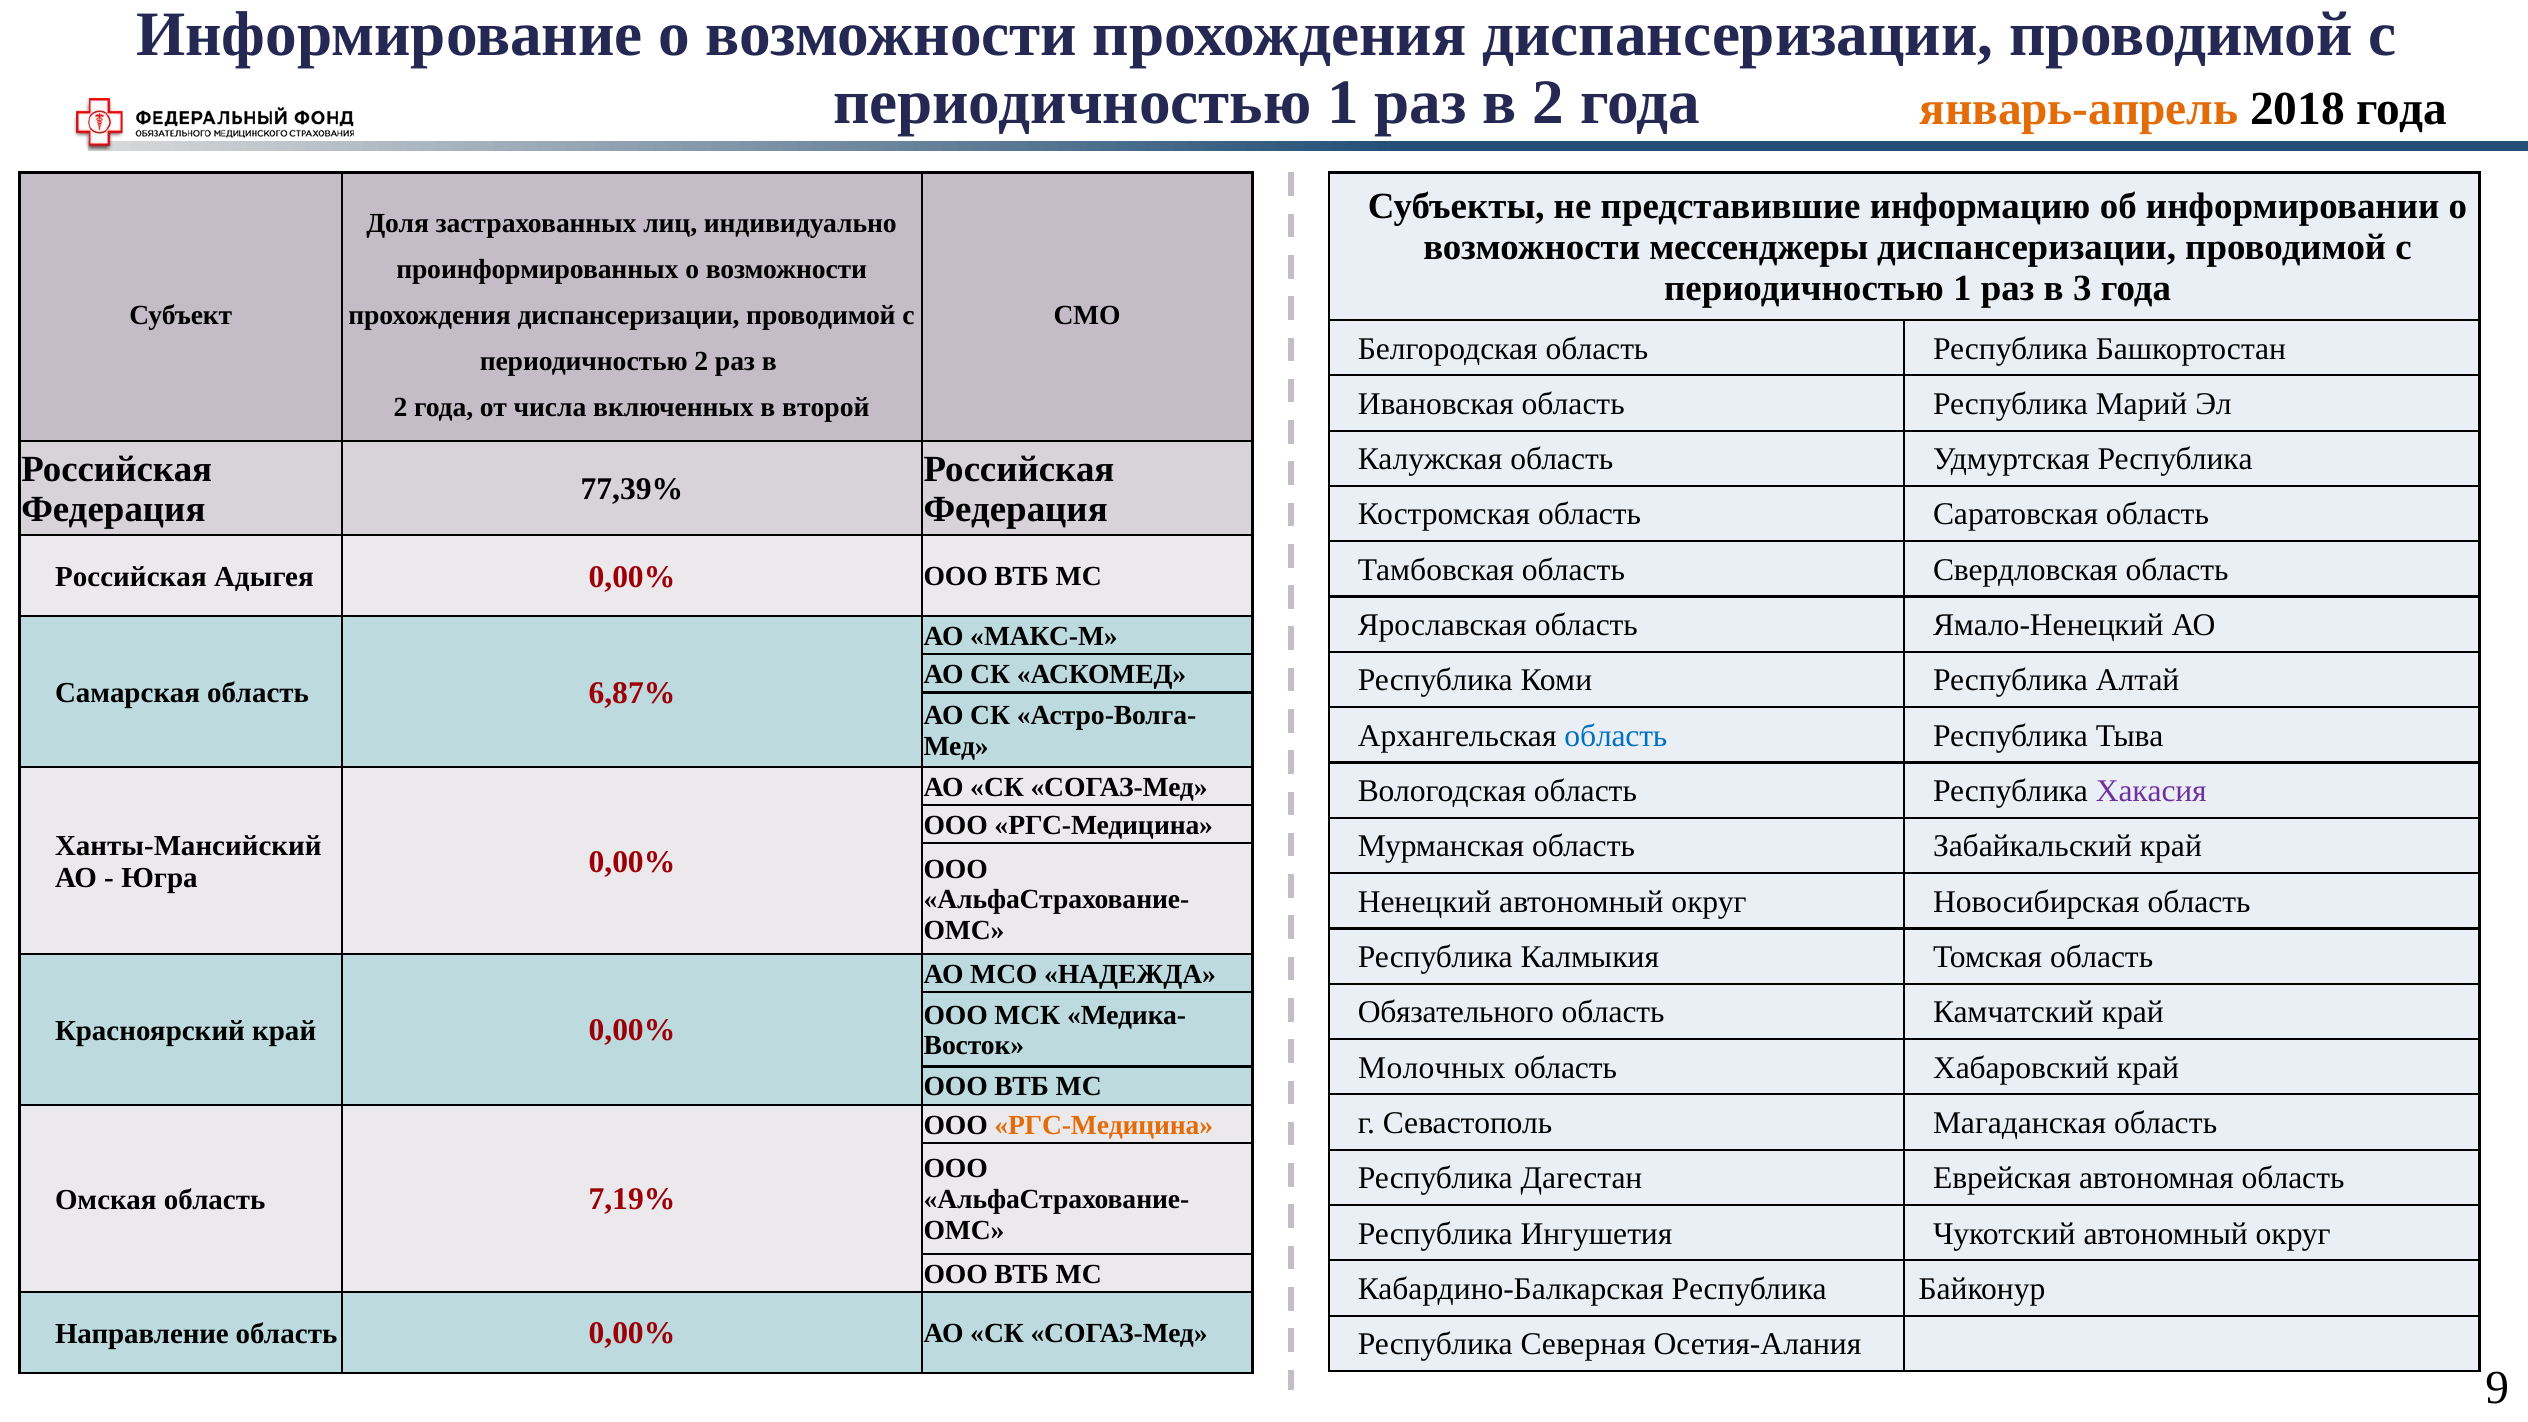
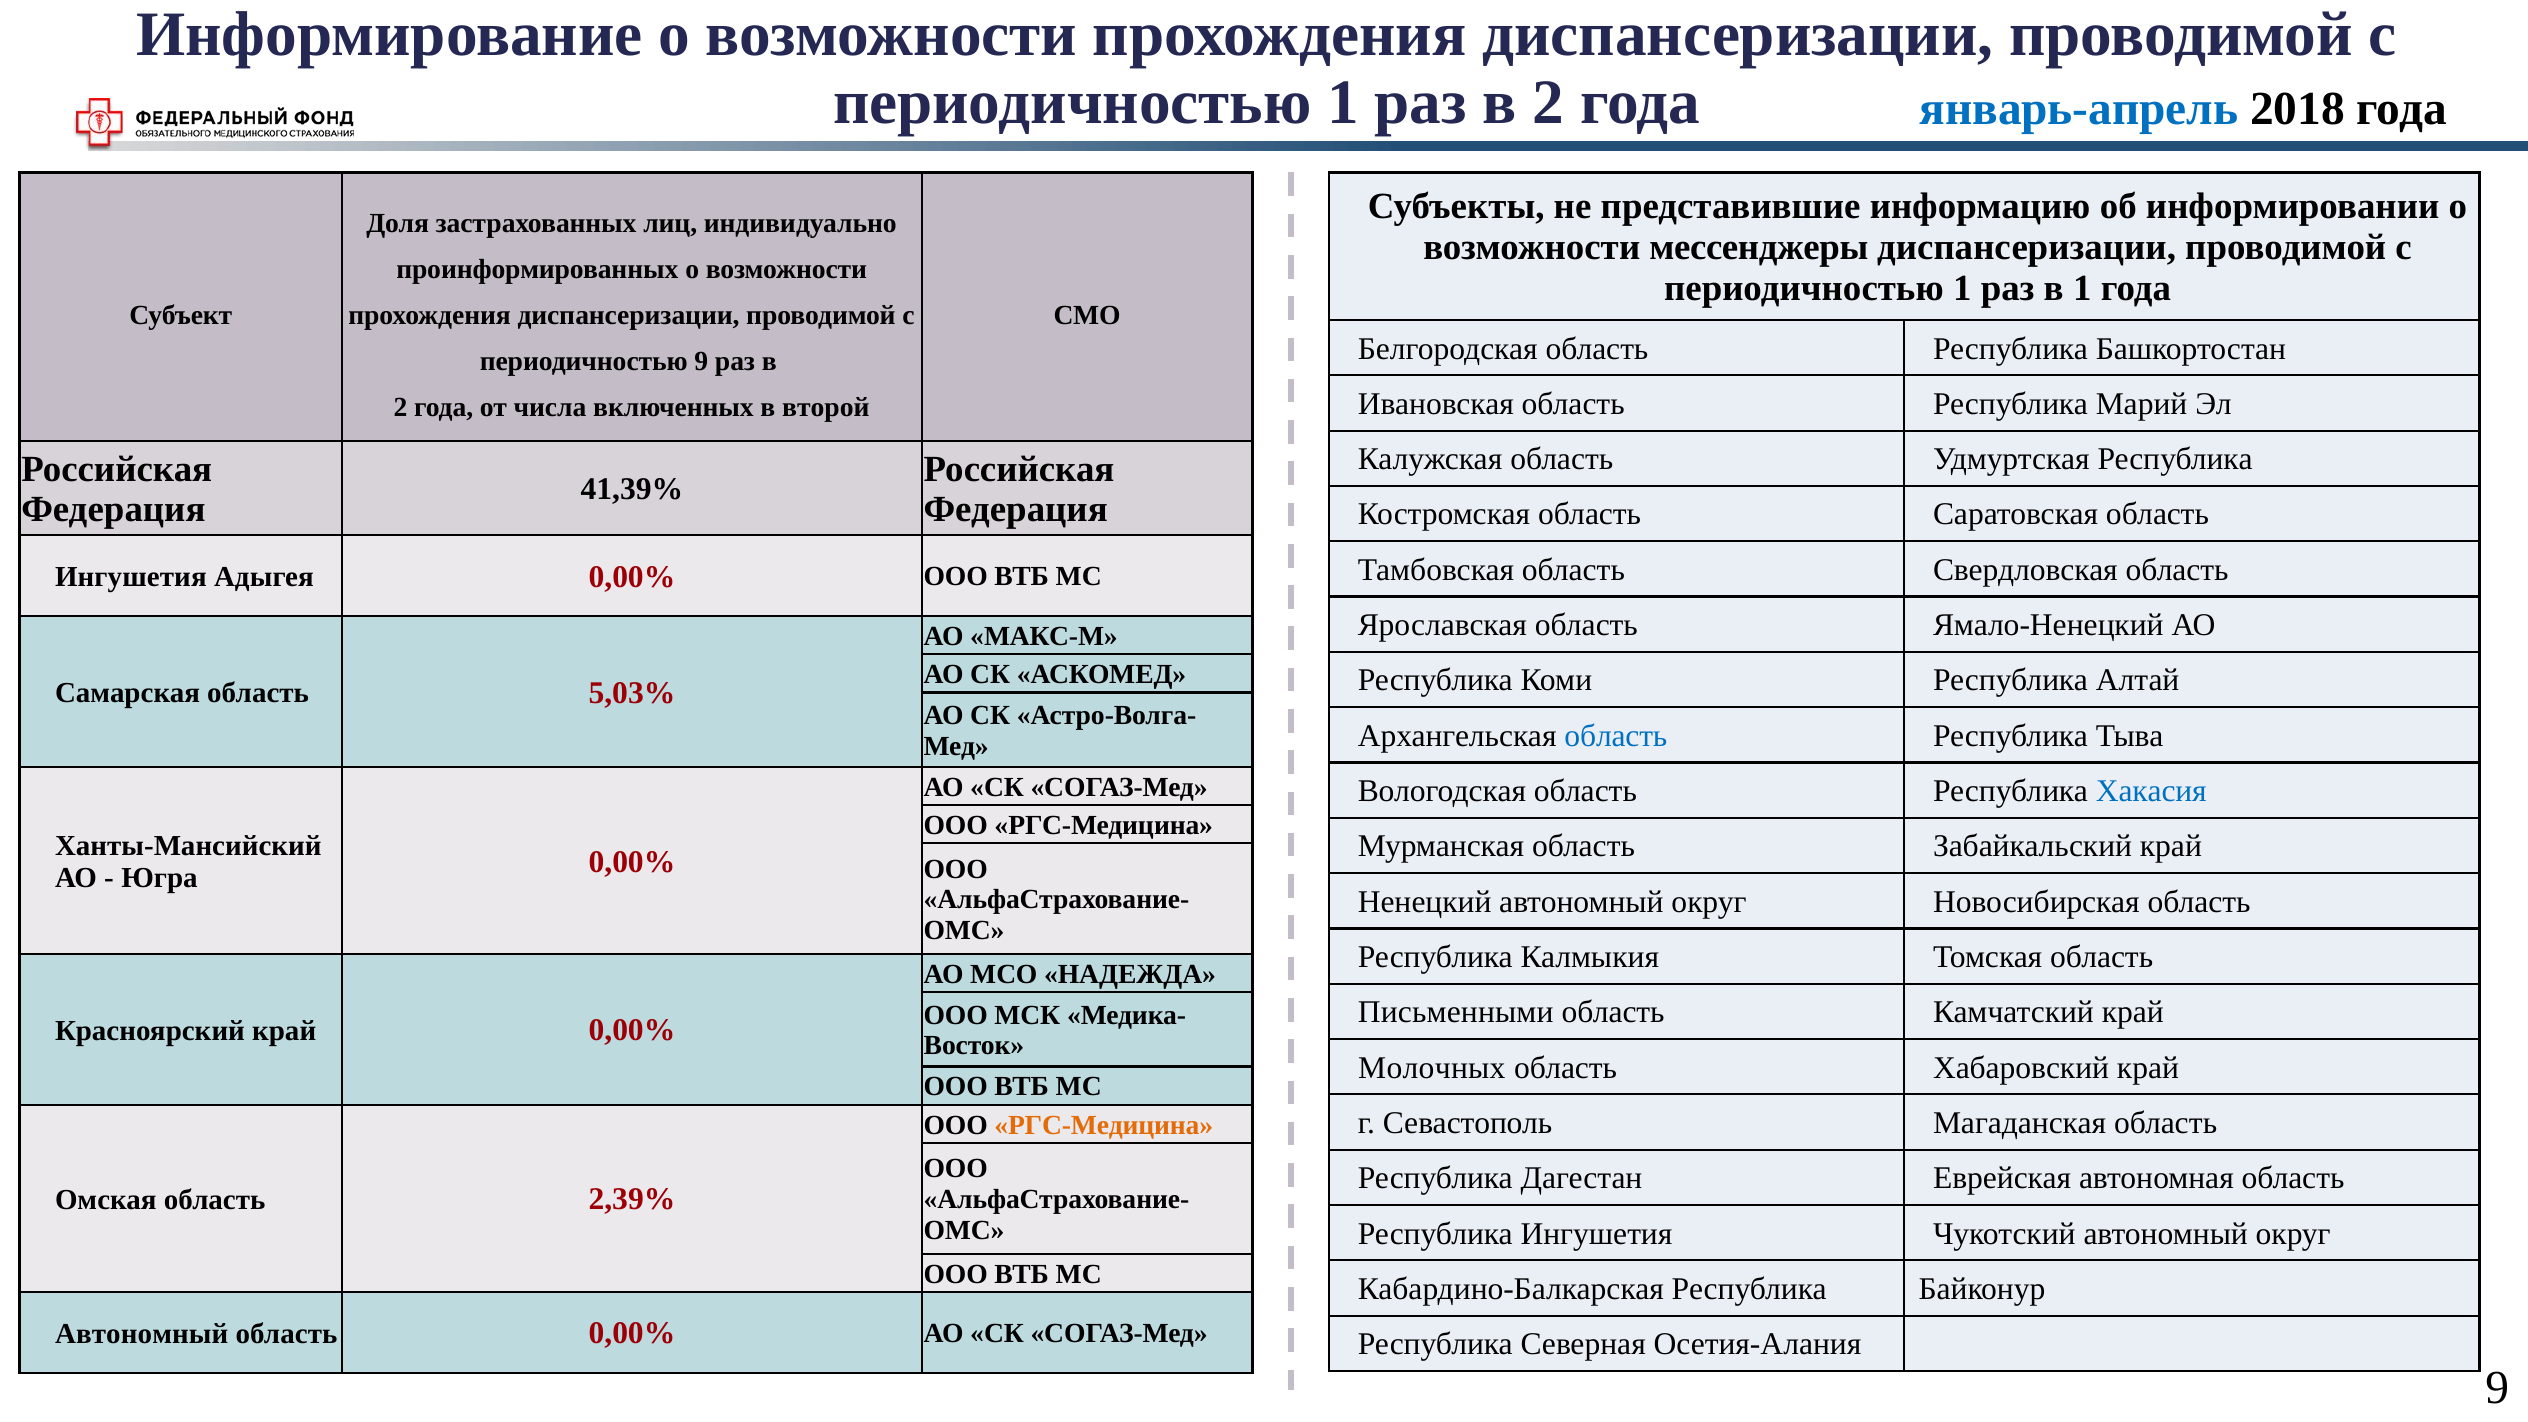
январь-апрель colour: orange -> blue
в 3: 3 -> 1
периодичностью 2: 2 -> 9
77,39%: 77,39% -> 41,39%
Российская at (131, 577): Российская -> Ингушетия
6,87%: 6,87% -> 5,03%
Хакасия colour: purple -> blue
Обязательного: Обязательного -> Письменными
7,19%: 7,19% -> 2,39%
Направление at (142, 1334): Направление -> Автономный
